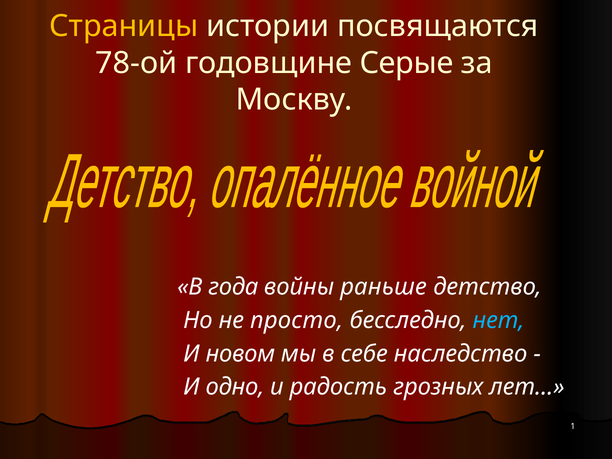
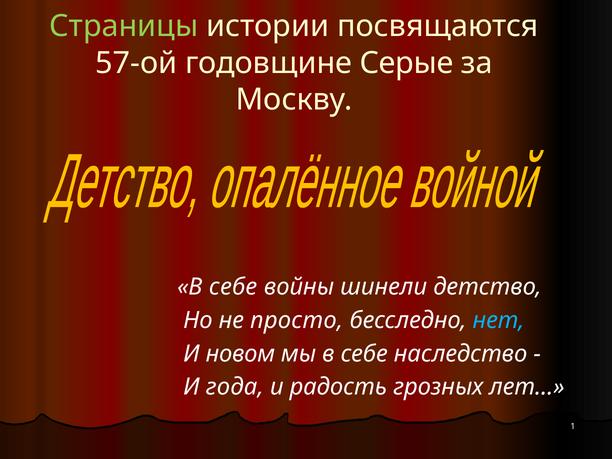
Страницы colour: yellow -> light green
78-ой: 78-ой -> 57-ой
года at (233, 287): года -> себе
раньше: раньше -> шинели
одно: одно -> года
